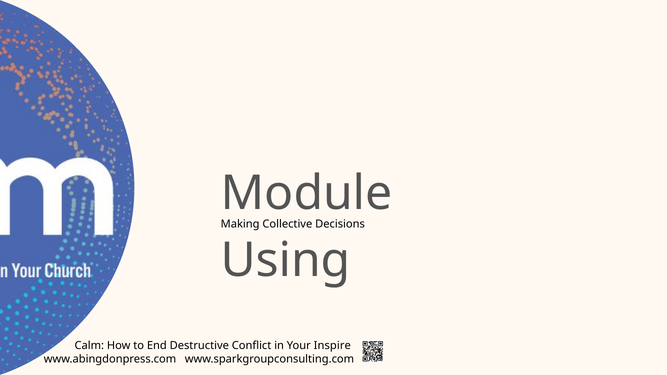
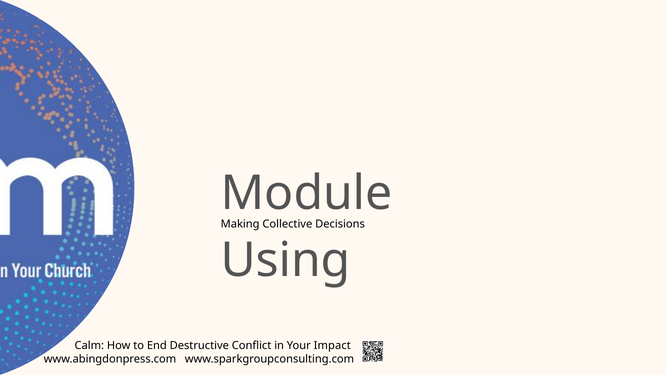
Inspire: Inspire -> Impact
